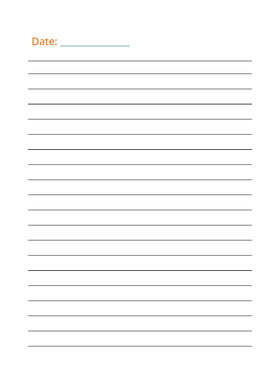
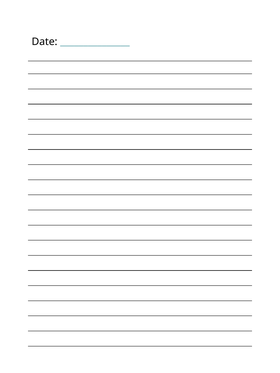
Date colour: orange -> black
